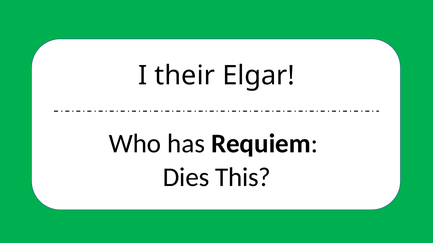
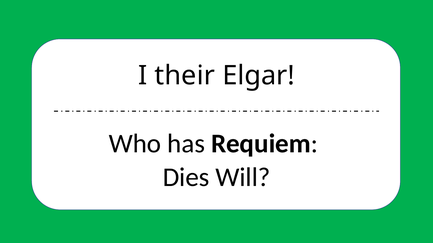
This: This -> Will
